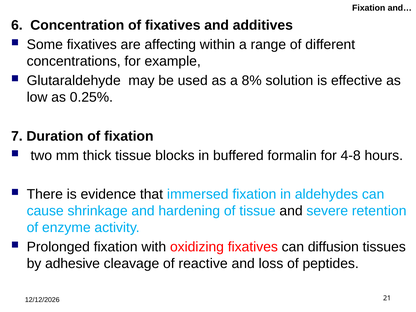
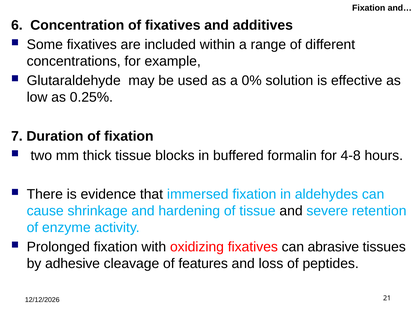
affecting: affecting -> included
8%: 8% -> 0%
diffusion: diffusion -> abrasive
reactive: reactive -> features
